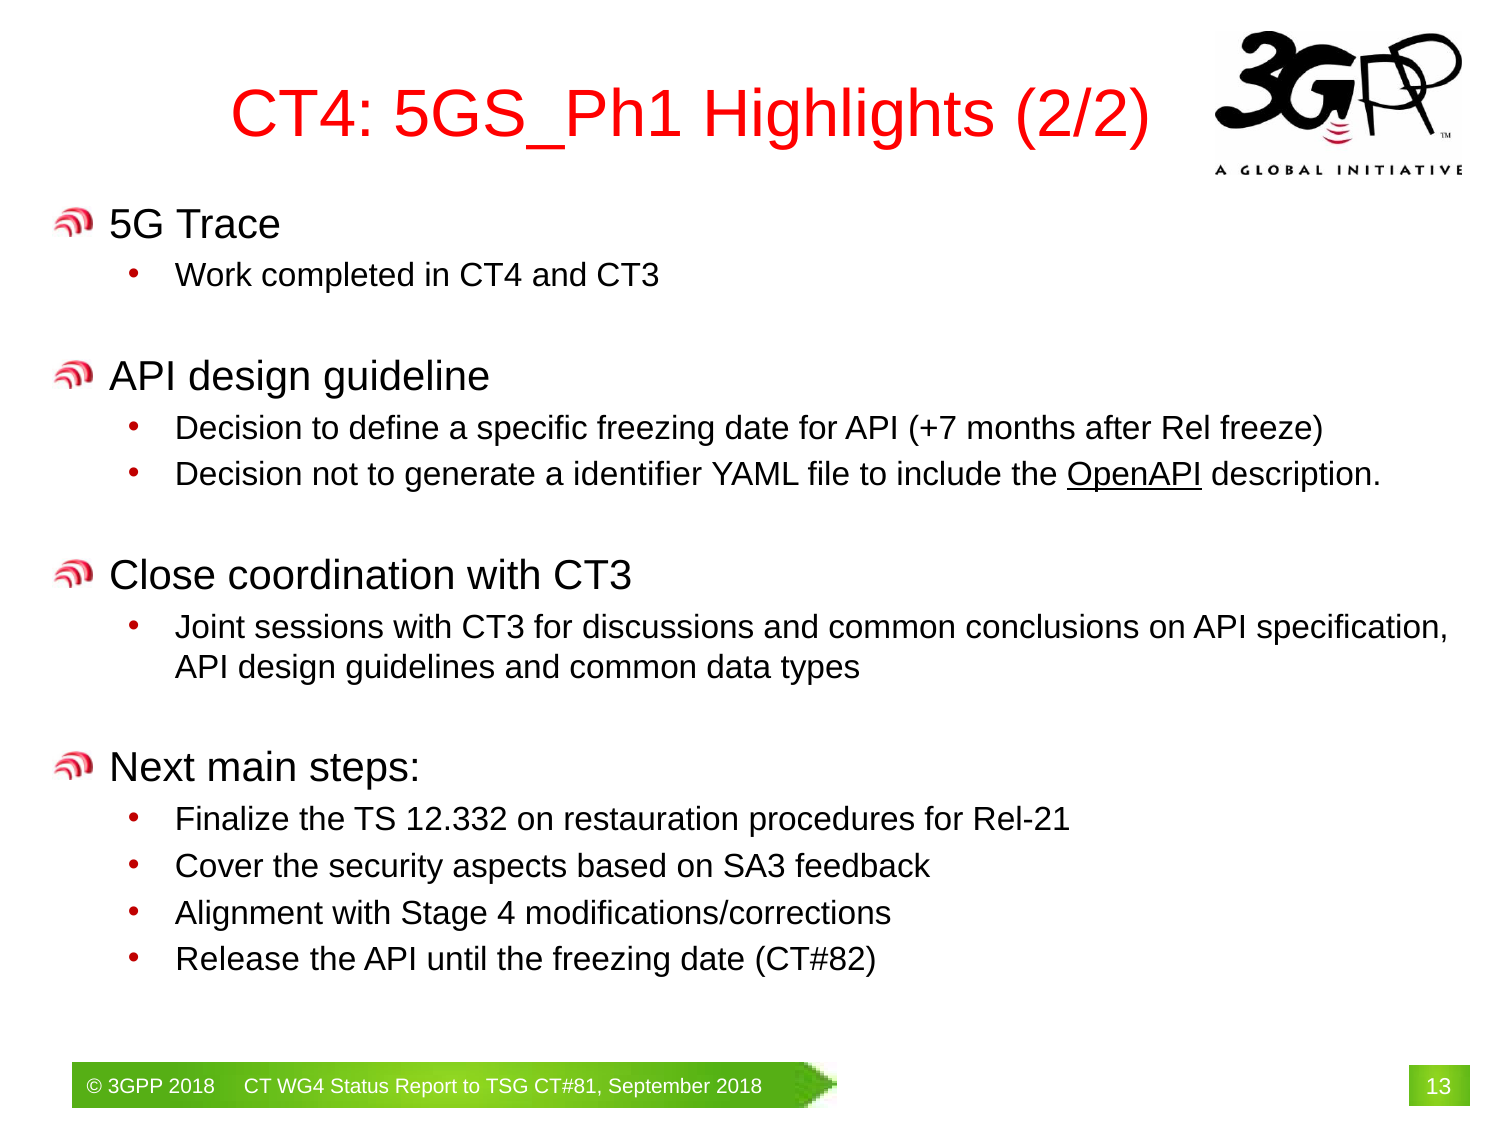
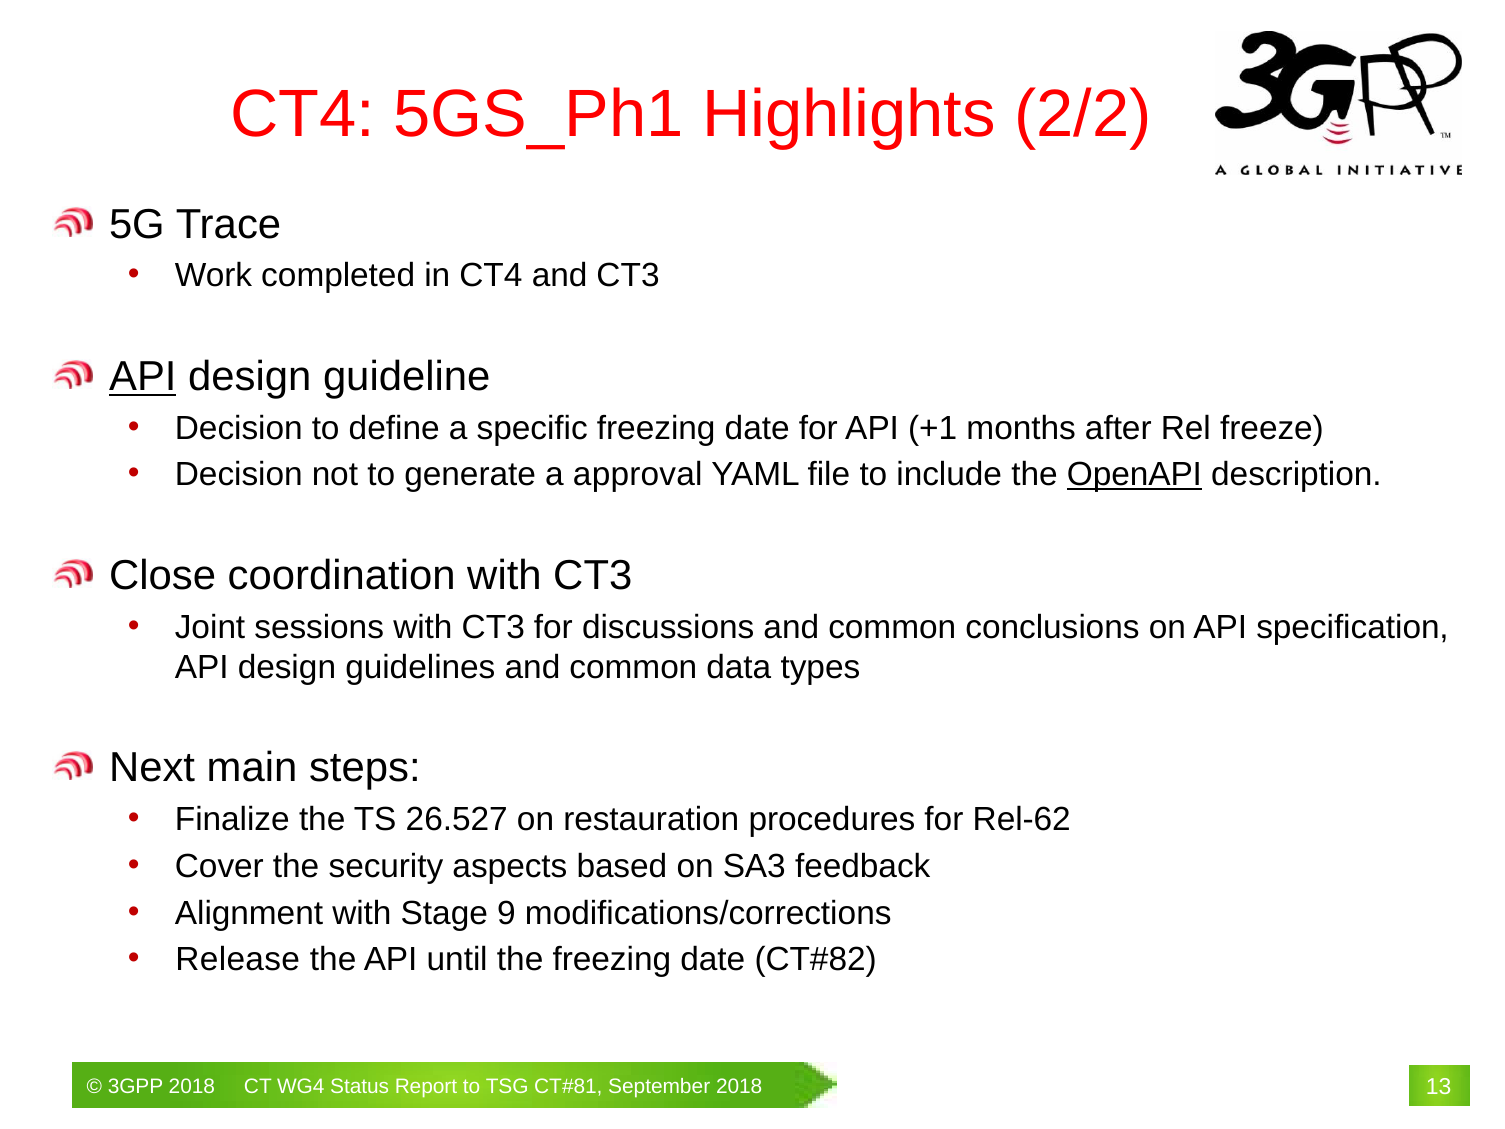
API at (143, 377) underline: none -> present
+7: +7 -> +1
identifier: identifier -> approval
12.332: 12.332 -> 26.527
Rel-21: Rel-21 -> Rel-62
4: 4 -> 9
